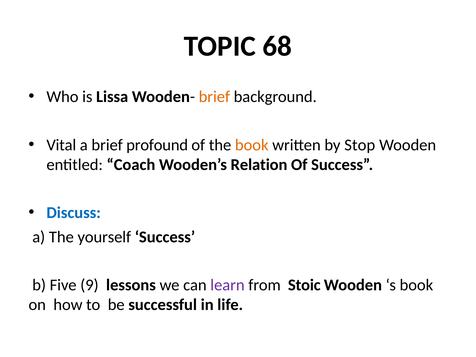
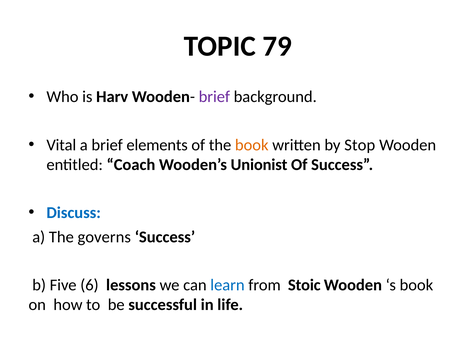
68: 68 -> 79
Lissa: Lissa -> Harv
brief at (214, 97) colour: orange -> purple
profound: profound -> elements
Relation: Relation -> Unionist
yourself: yourself -> governs
9: 9 -> 6
learn colour: purple -> blue
